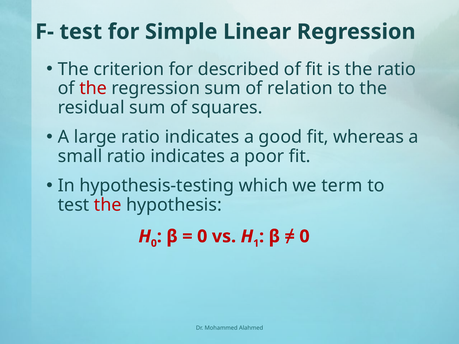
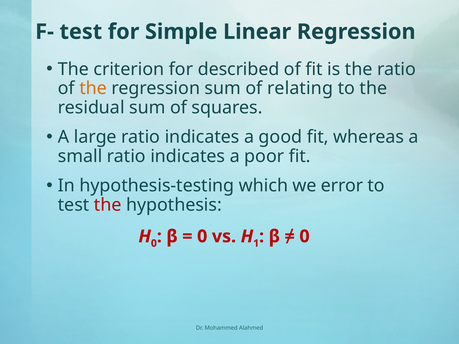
the at (93, 88) colour: red -> orange
relation: relation -> relating
term: term -> error
